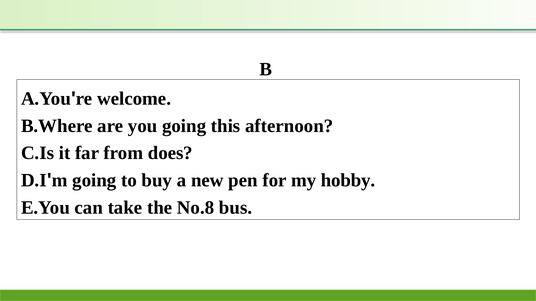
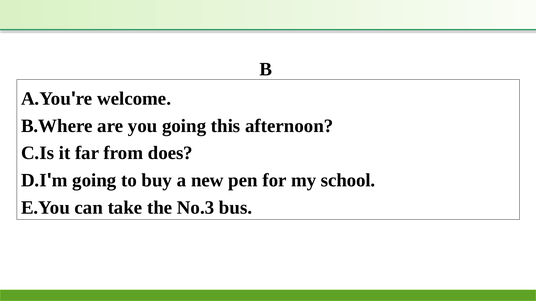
hobby: hobby -> school
No.8: No.8 -> No.3
